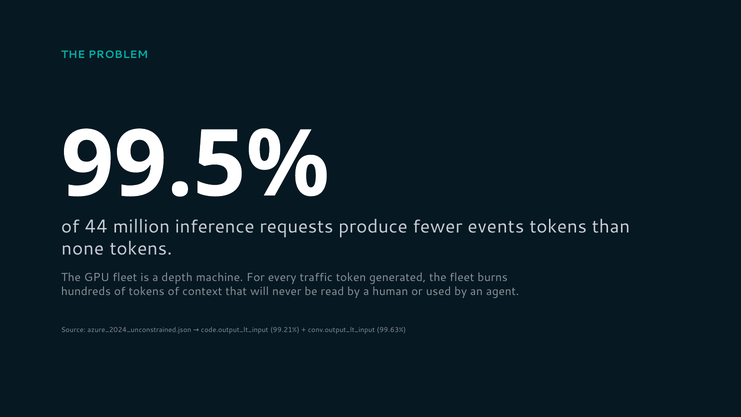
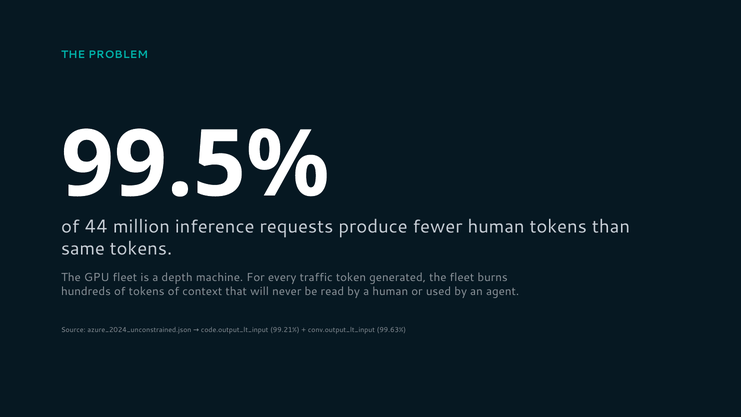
fewer events: events -> human
none: none -> same
